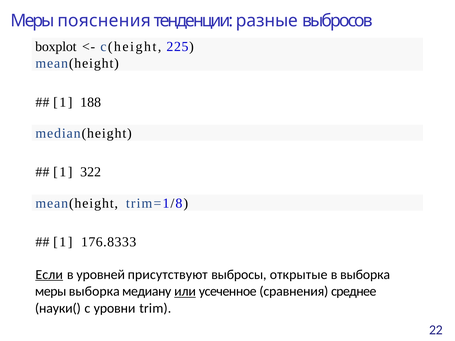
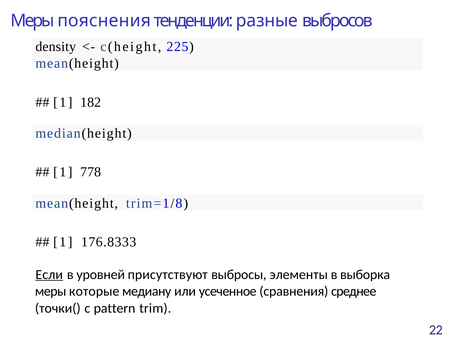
boxplot: boxplot -> density
188: 188 -> 182
322: 322 -> 778
открытые: открытые -> элементы
меры выборка: выборка -> которые
или underline: present -> none
науки(: науки( -> точки(
уровни: уровни -> pattern
